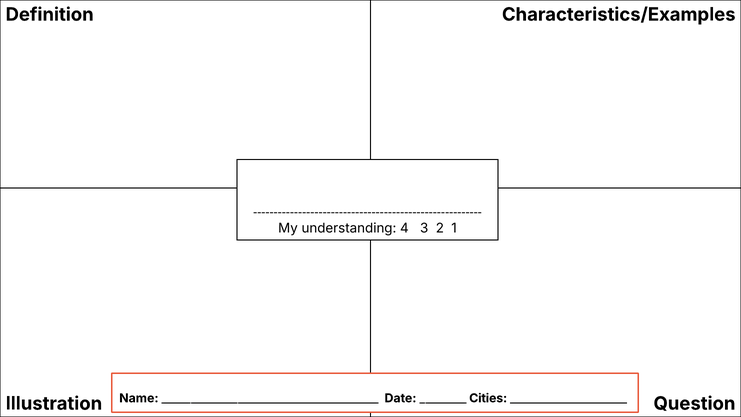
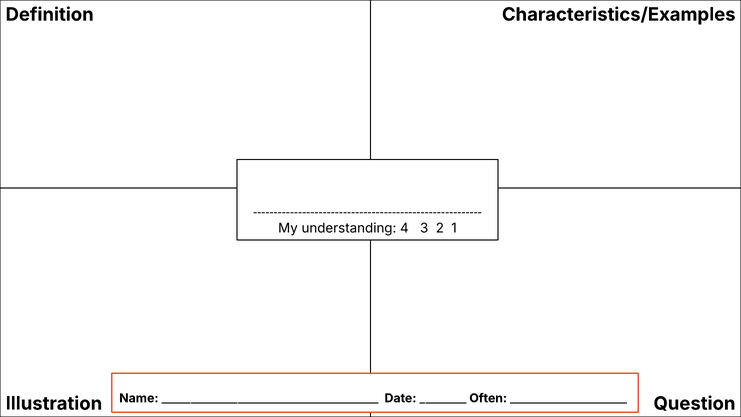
Cities: Cities -> Often
